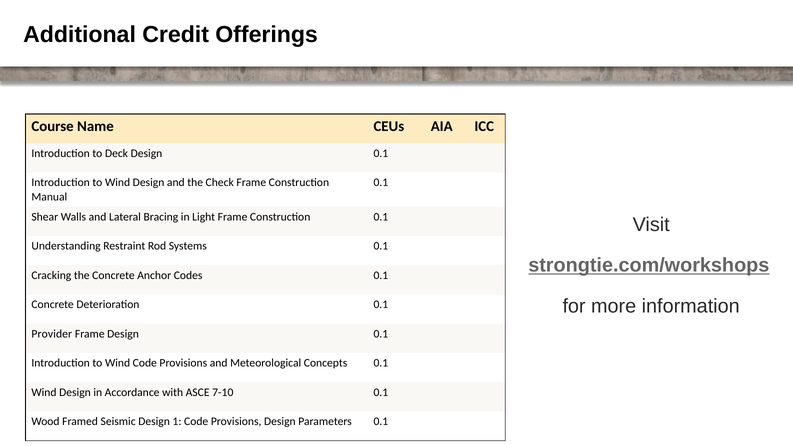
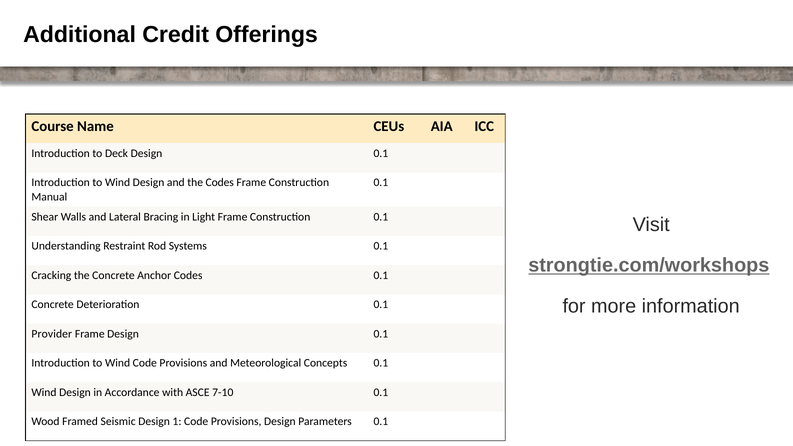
the Check: Check -> Codes
